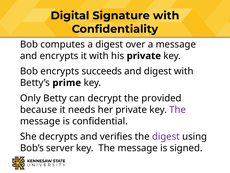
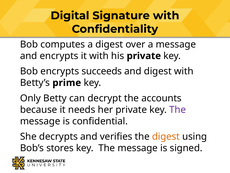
provided: provided -> accounts
digest at (166, 136) colour: purple -> orange
server: server -> stores
